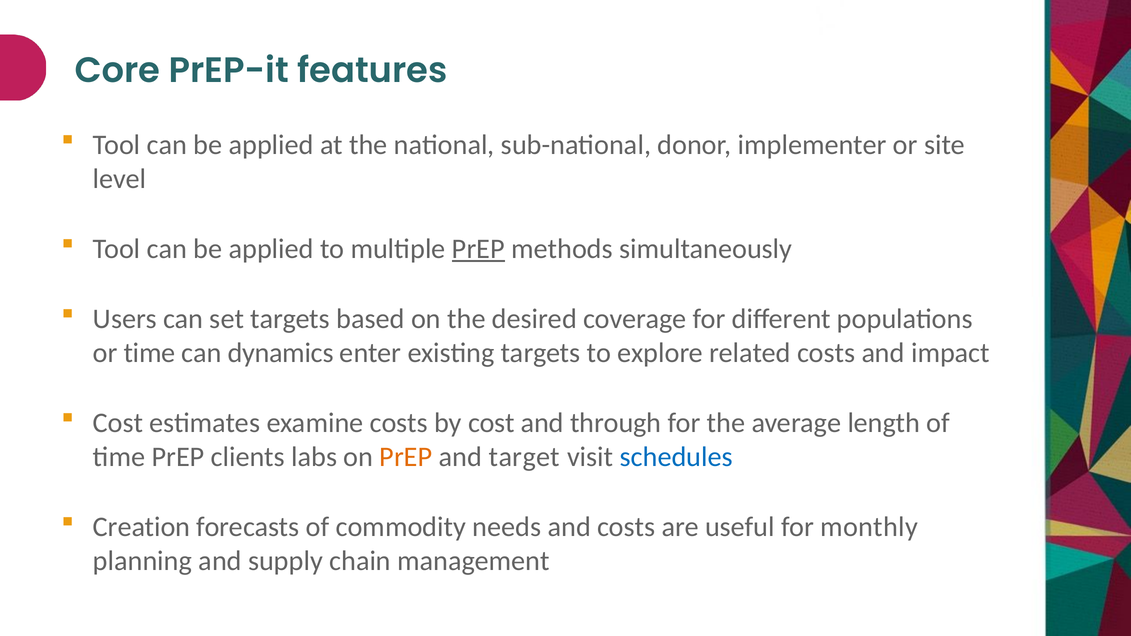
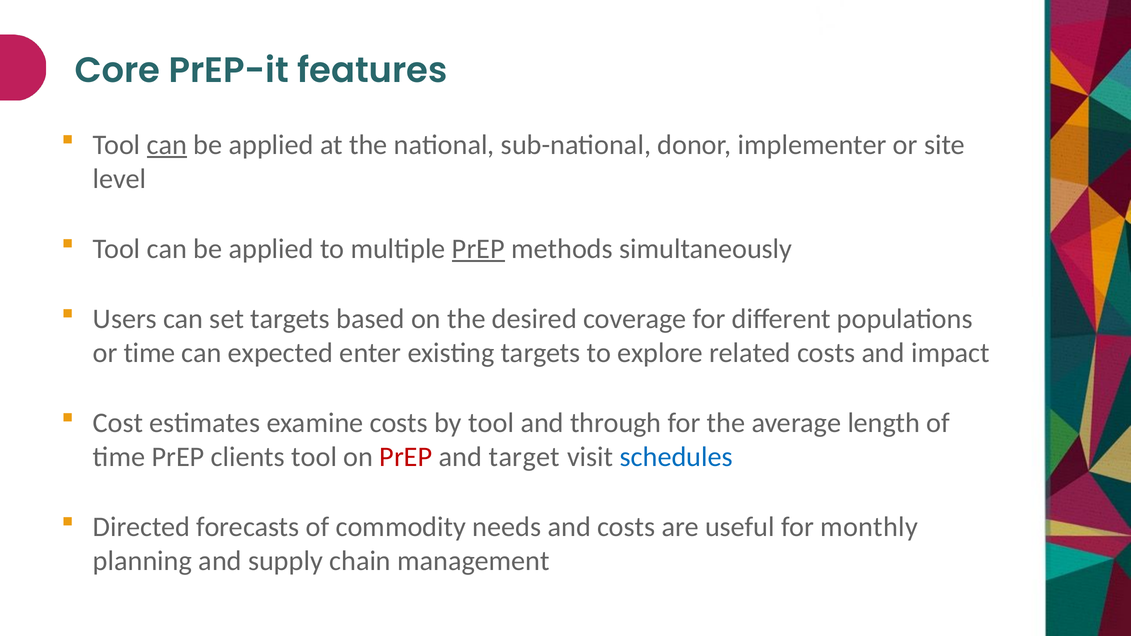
can at (167, 145) underline: none -> present
dynamics: dynamics -> expected
by cost: cost -> tool
clients labs: labs -> tool
PrEP at (406, 457) colour: orange -> red
Creation: Creation -> Directed
